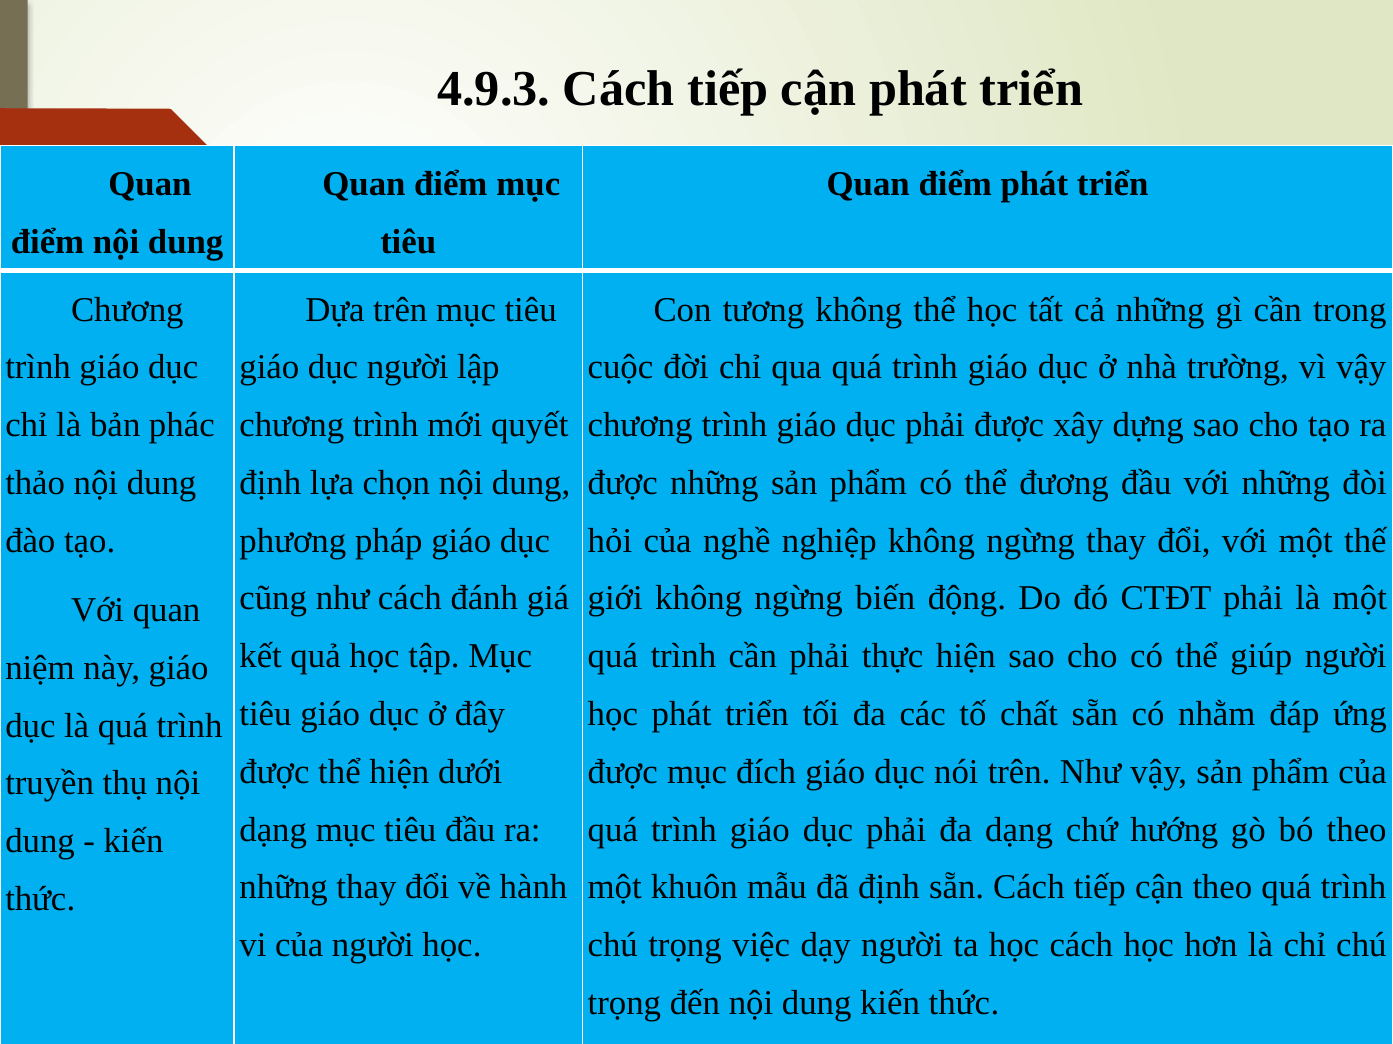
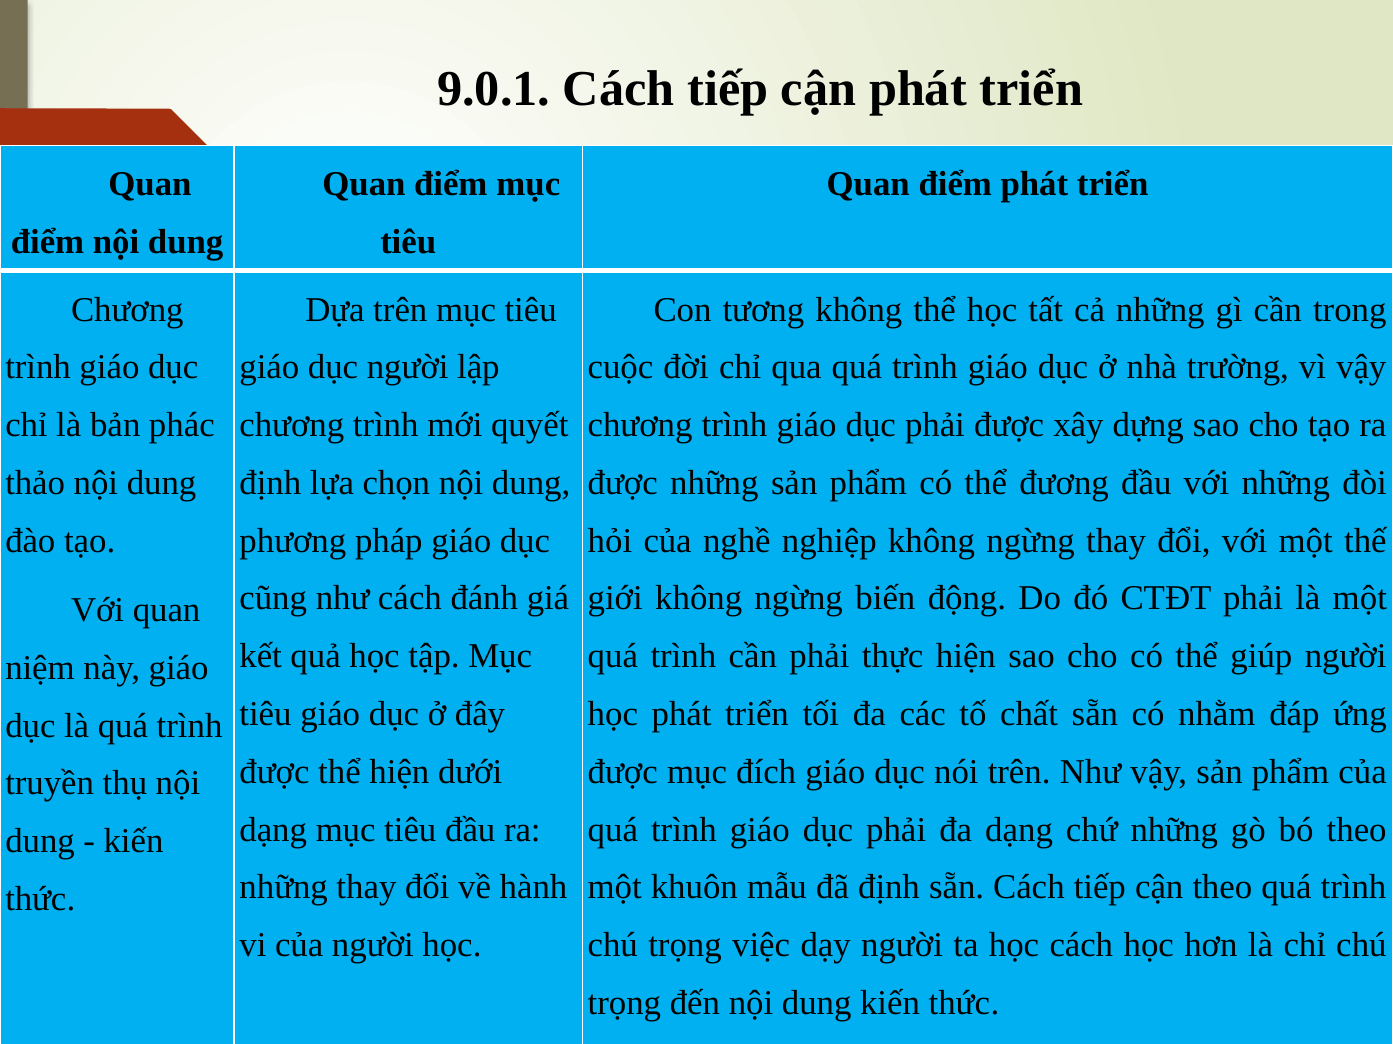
4.9.3: 4.9.3 -> 9.0.1
chứ hướng: hướng -> những
